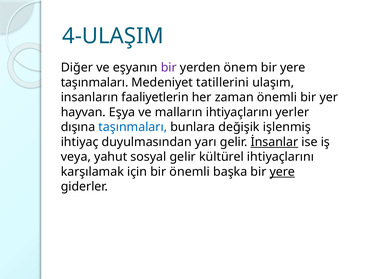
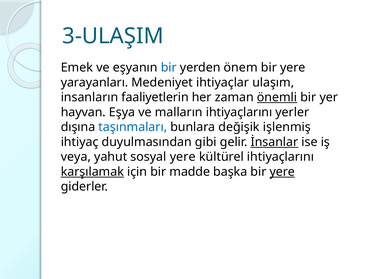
4-ULAŞIM: 4-ULAŞIM -> 3-ULAŞIM
Diğer: Diğer -> Emek
bir at (169, 68) colour: purple -> blue
taşınmaları at (95, 82): taşınmaları -> yarayanları
tatillerini: tatillerini -> ihtiyaçlar
önemli at (277, 97) underline: none -> present
yarı: yarı -> gibi
sosyal gelir: gelir -> yere
karşılamak underline: none -> present
bir önemli: önemli -> madde
